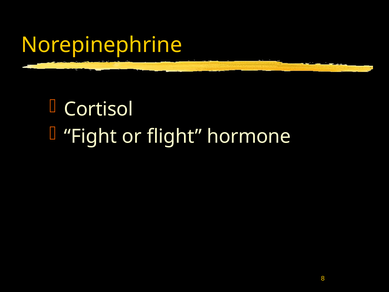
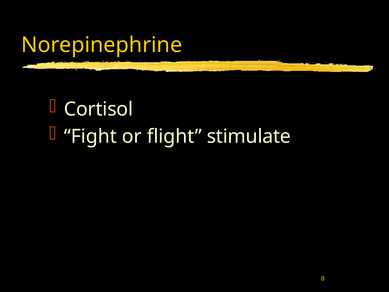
hormone: hormone -> stimulate
